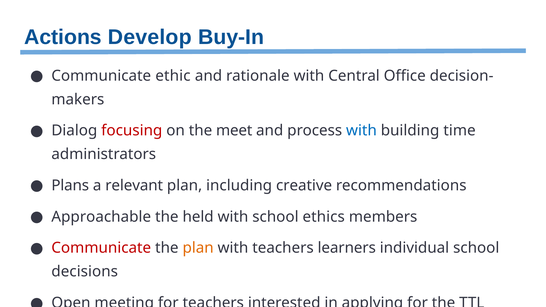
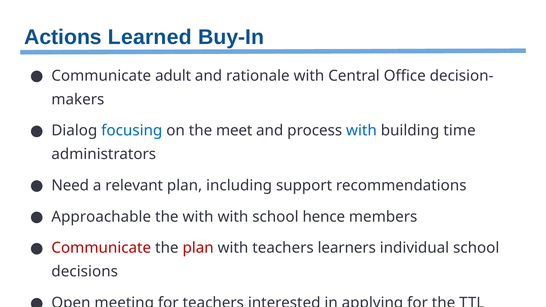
Develop: Develop -> Learned
ethic: ethic -> adult
focusing colour: red -> blue
Plans: Plans -> Need
creative: creative -> support
the held: held -> with
ethics: ethics -> hence
plan at (198, 248) colour: orange -> red
